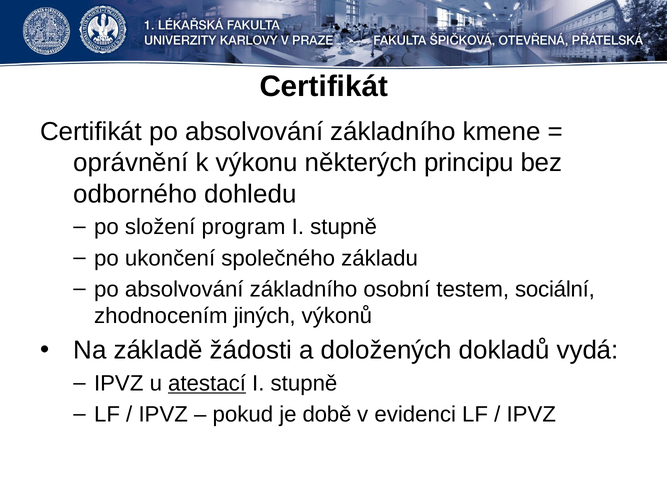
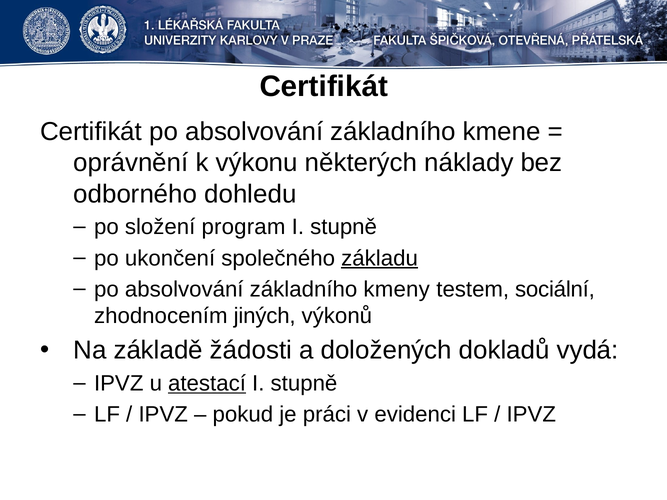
principu: principu -> náklady
základu underline: none -> present
osobní: osobní -> kmeny
době: době -> práci
